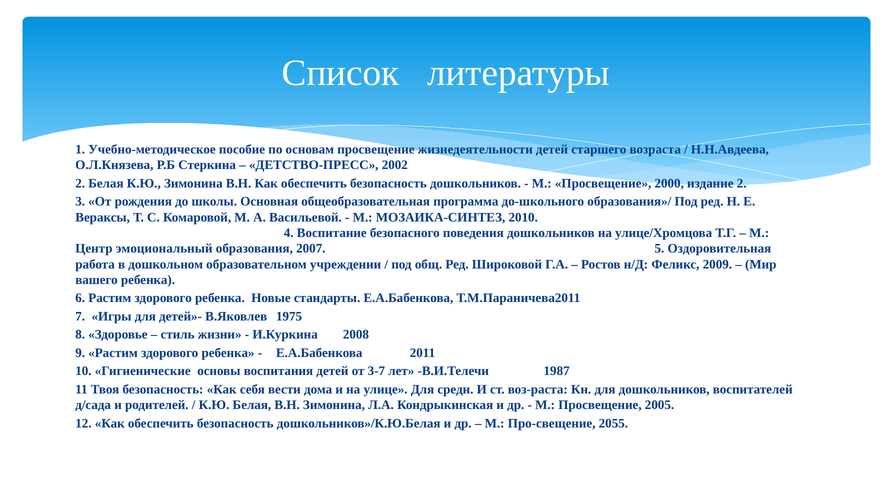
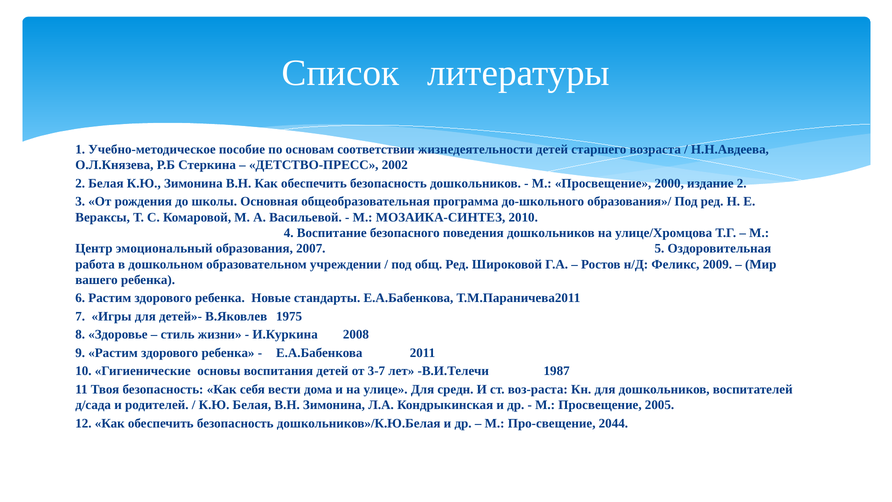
основам просвещение: просвещение -> соответствии
2055: 2055 -> 2044
